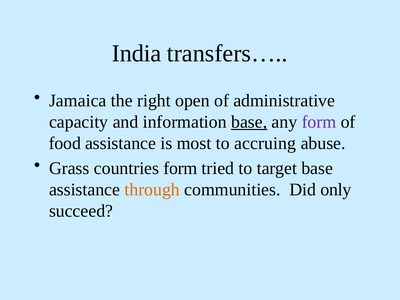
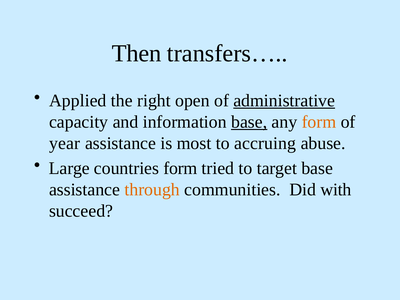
India: India -> Then
Jamaica: Jamaica -> Applied
administrative underline: none -> present
form at (319, 122) colour: purple -> orange
food: food -> year
Grass: Grass -> Large
only: only -> with
